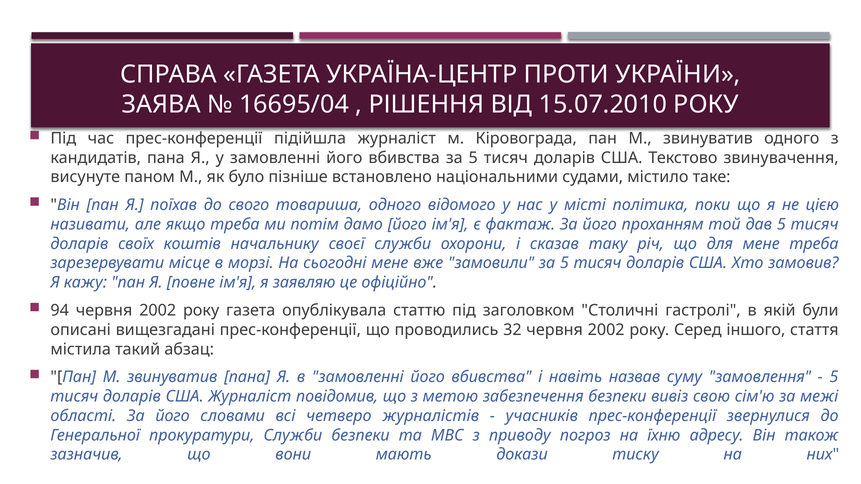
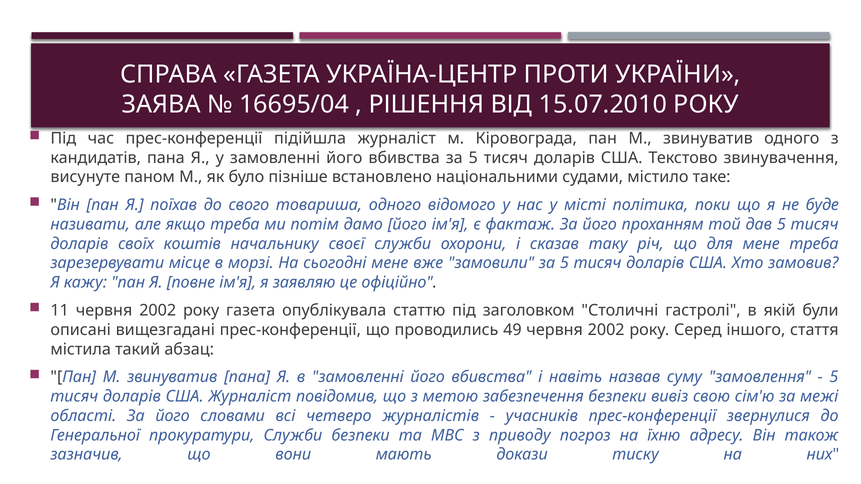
цією: цією -> буде
94: 94 -> 11
32: 32 -> 49
